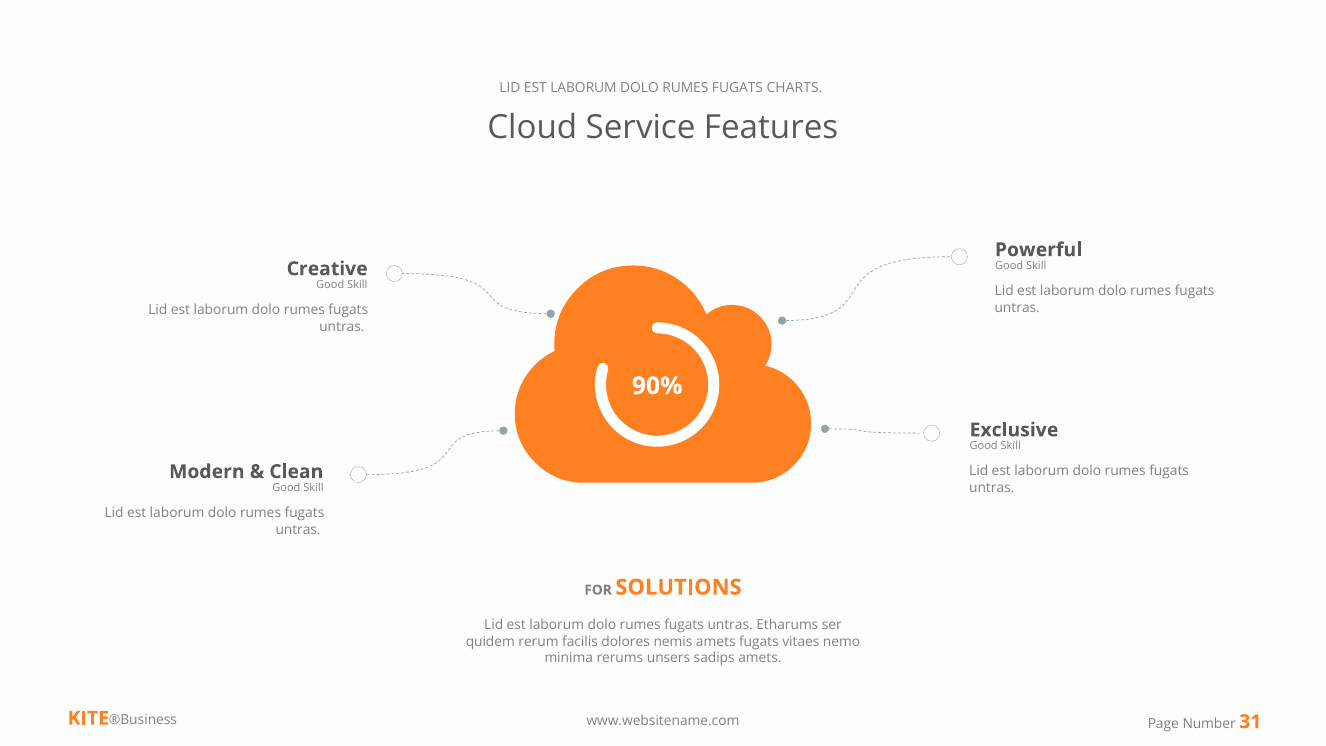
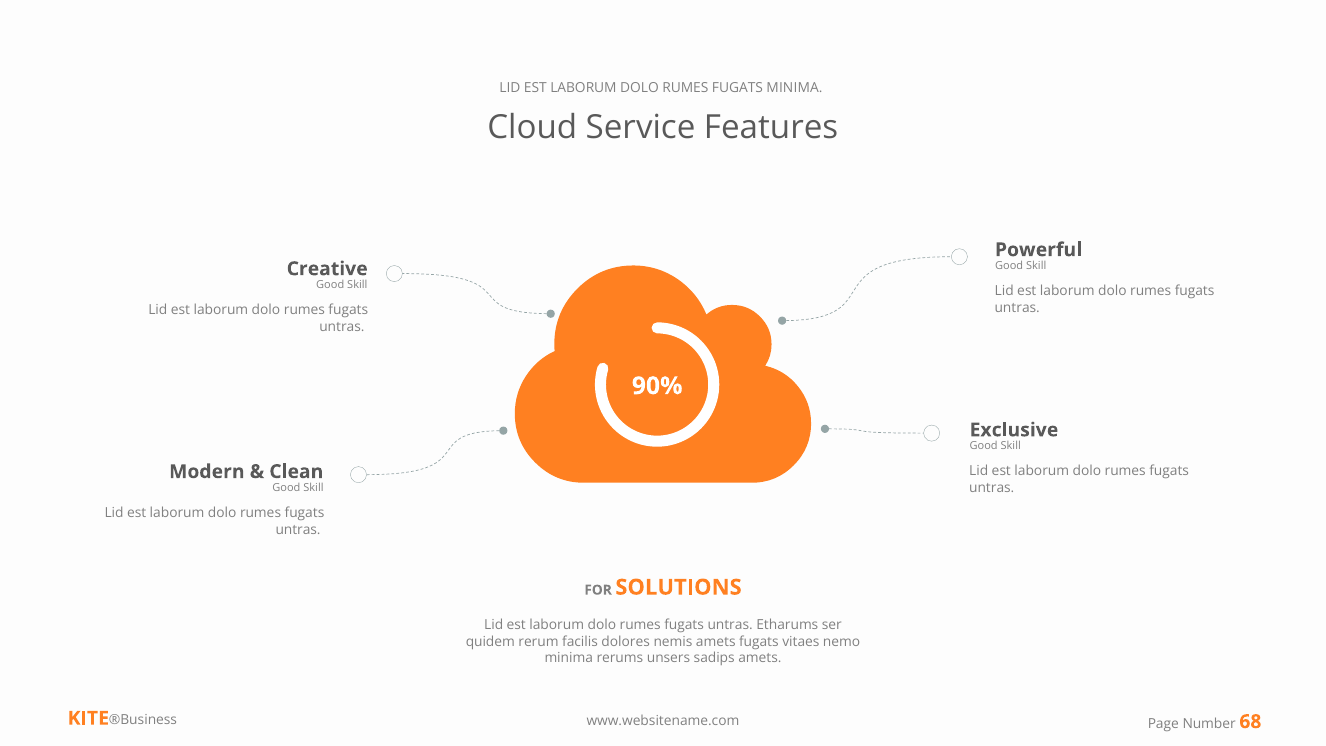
FUGATS CHARTS: CHARTS -> MINIMA
31: 31 -> 68
